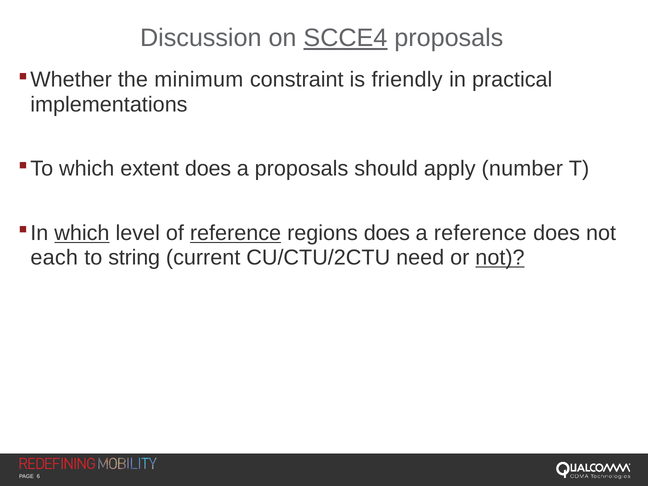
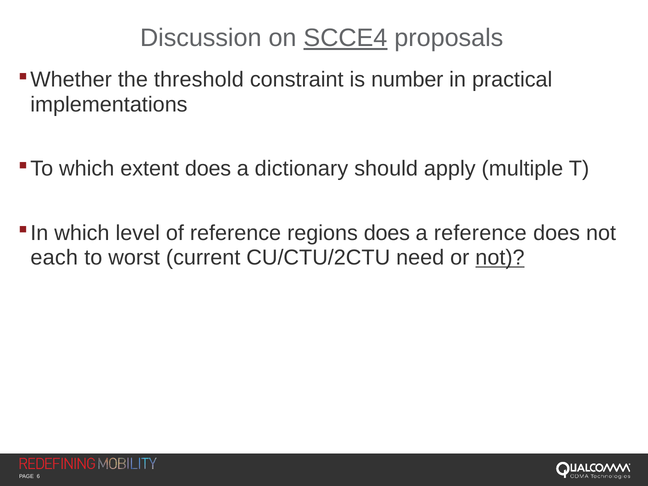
minimum: minimum -> threshold
friendly: friendly -> number
a proposals: proposals -> dictionary
number: number -> multiple
which at (82, 233) underline: present -> none
reference at (236, 233) underline: present -> none
string: string -> worst
